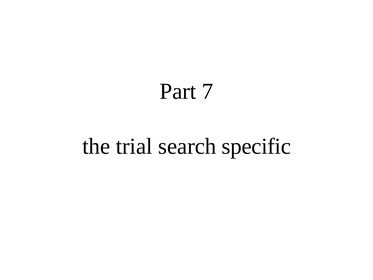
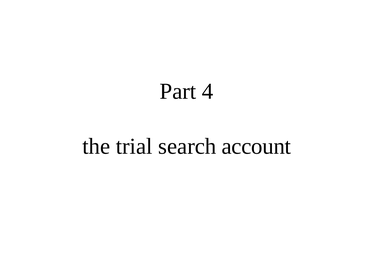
7: 7 -> 4
specific: specific -> account
